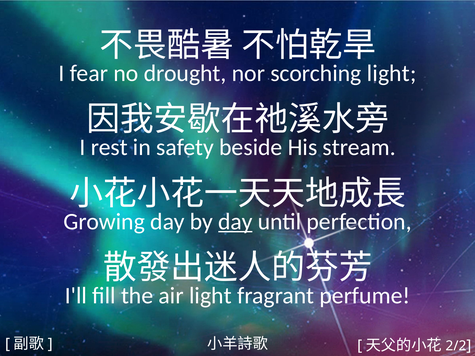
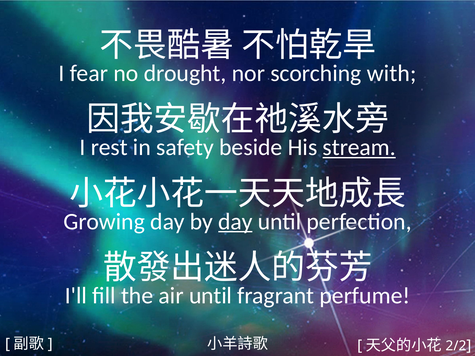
scorching light: light -> with
stream underline: none -> present
air light: light -> until
